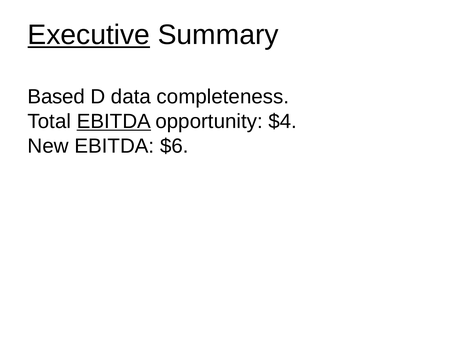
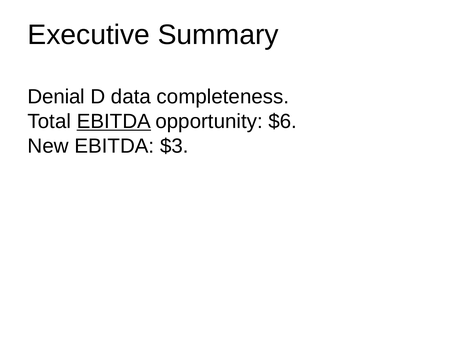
Executive underline: present -> none
Based: Based -> Denial
$4: $4 -> $6
$6: $6 -> $3
